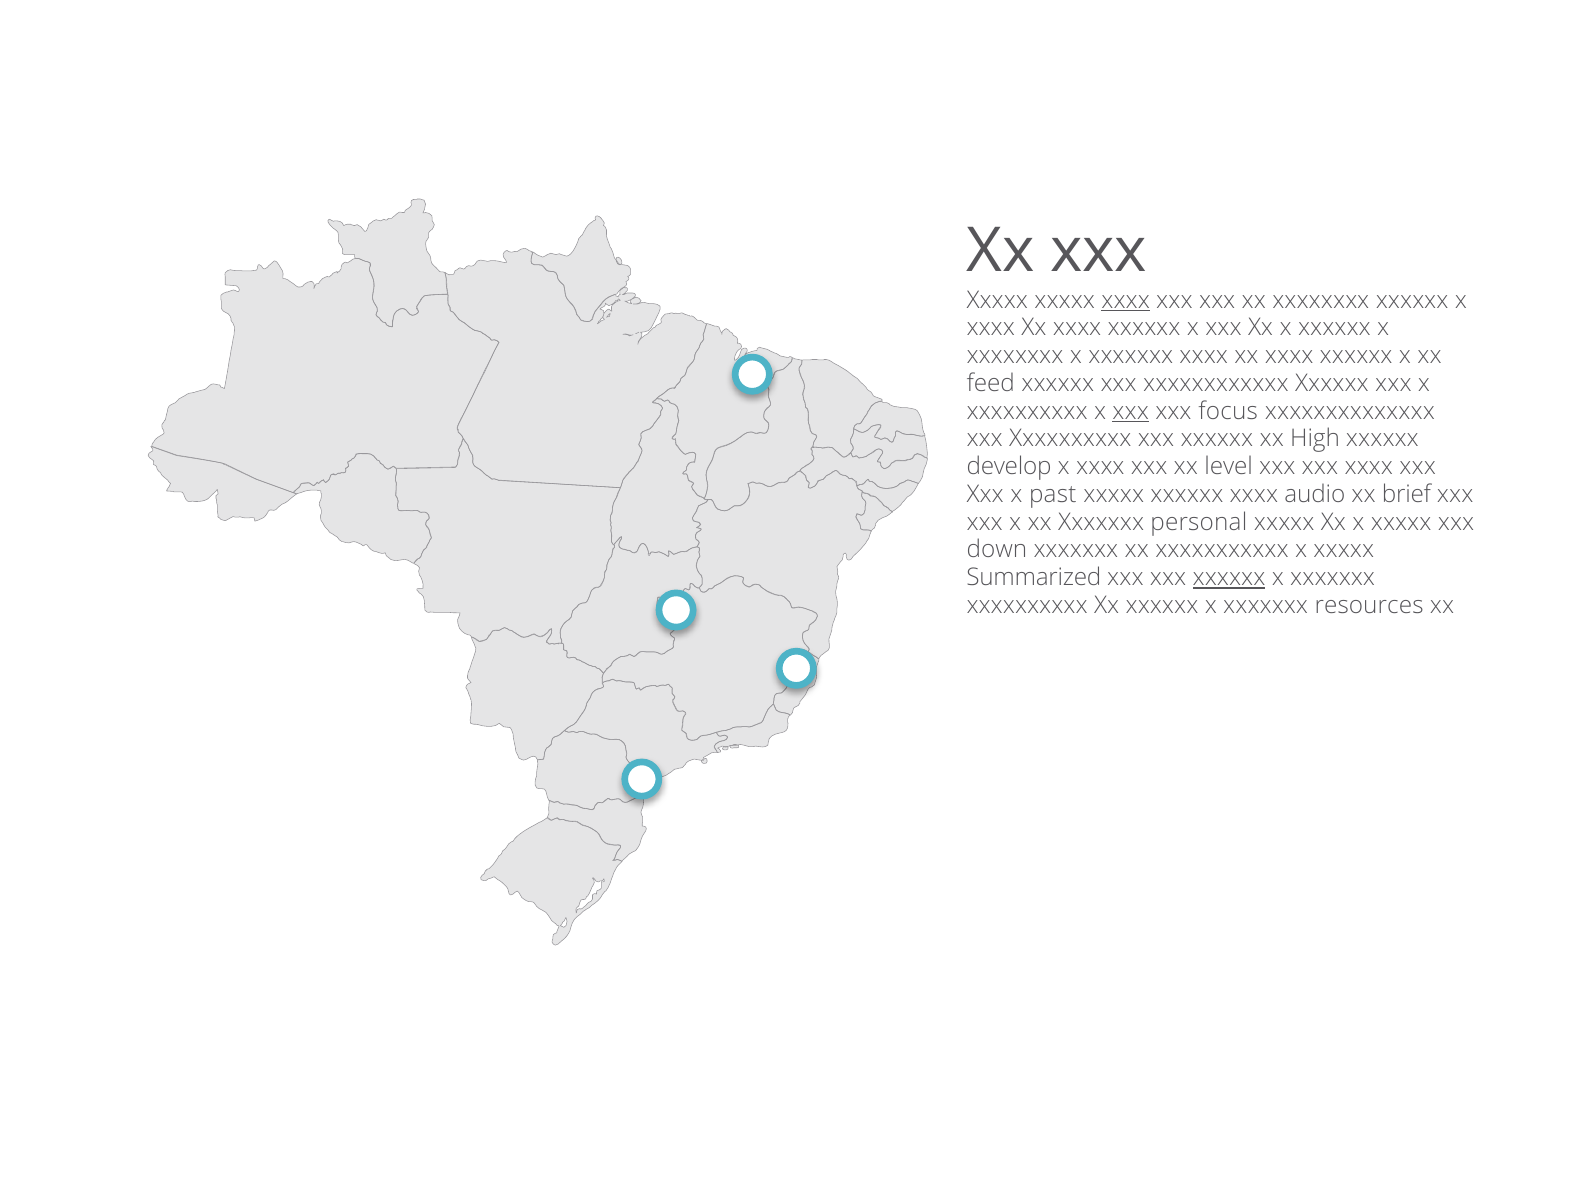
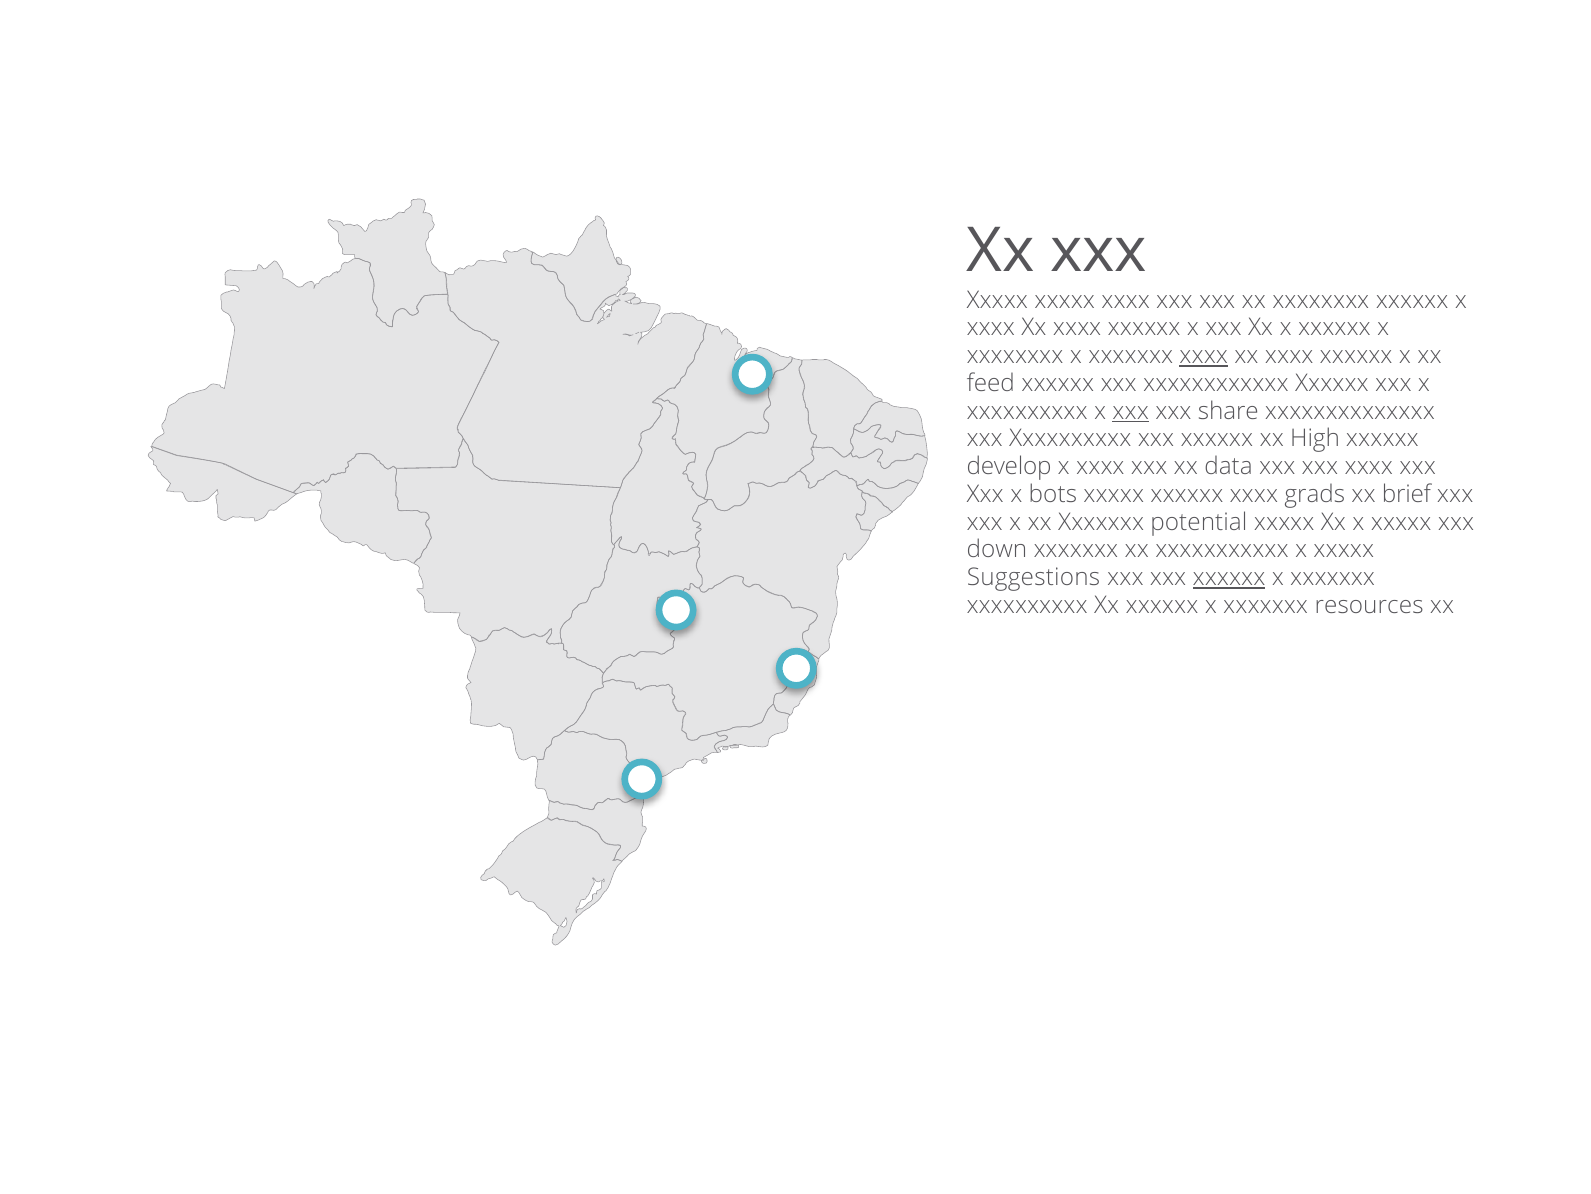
xxxx at (1126, 300) underline: present -> none
xxxx at (1204, 355) underline: none -> present
focus: focus -> share
level: level -> data
past: past -> bots
audio: audio -> grads
personal: personal -> potential
Summarized: Summarized -> Suggestions
